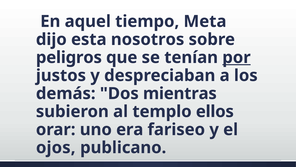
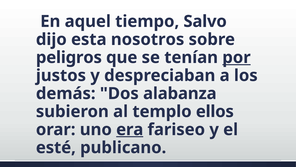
Meta: Meta -> Salvo
mientras: mientras -> alabanza
era underline: none -> present
ojos: ojos -> esté
